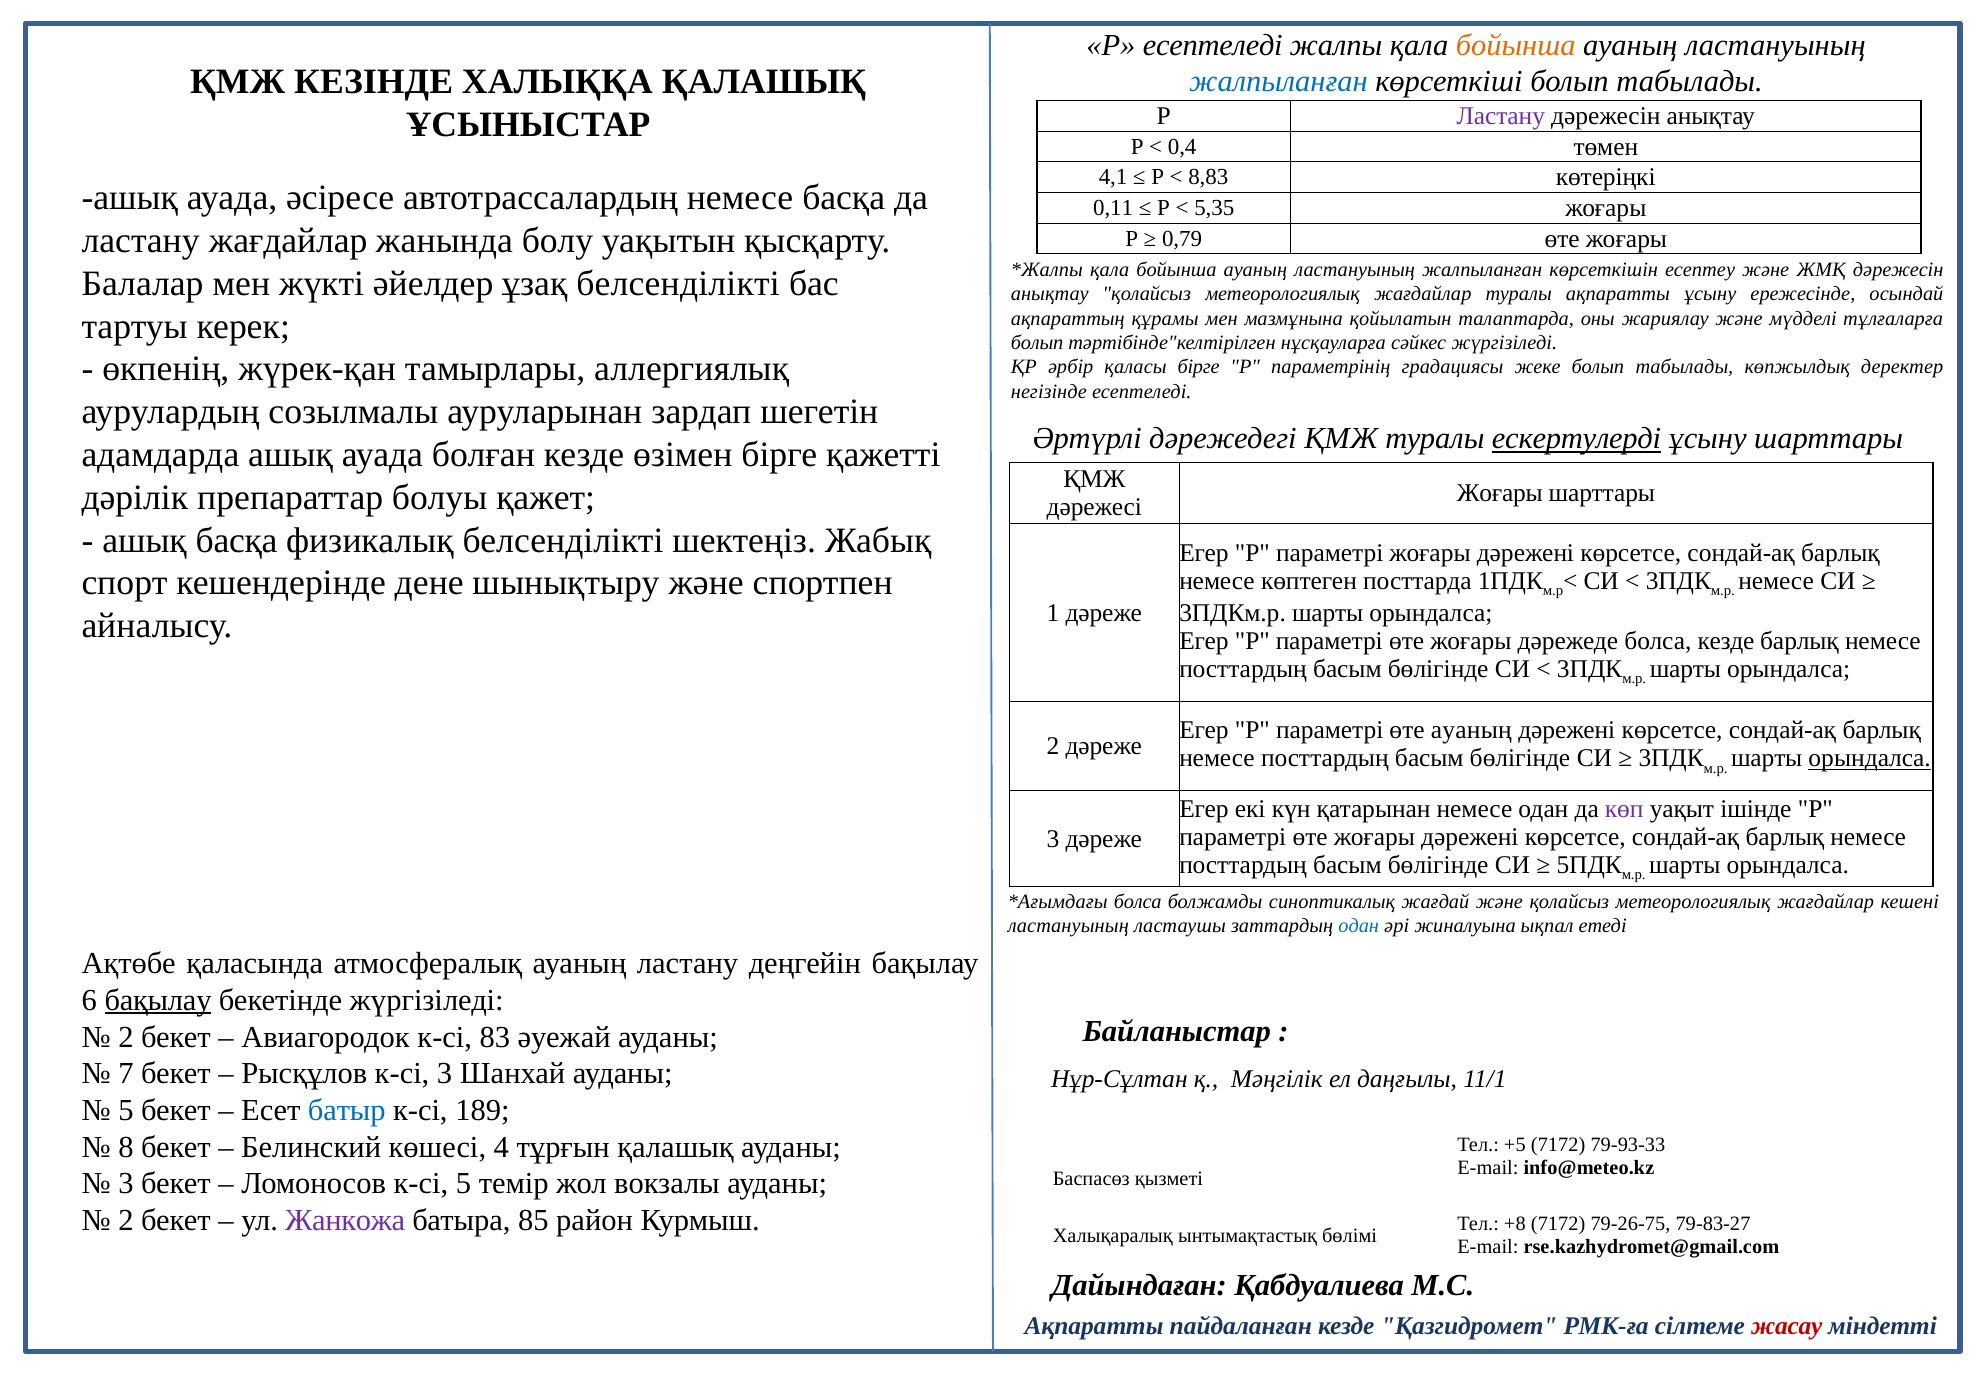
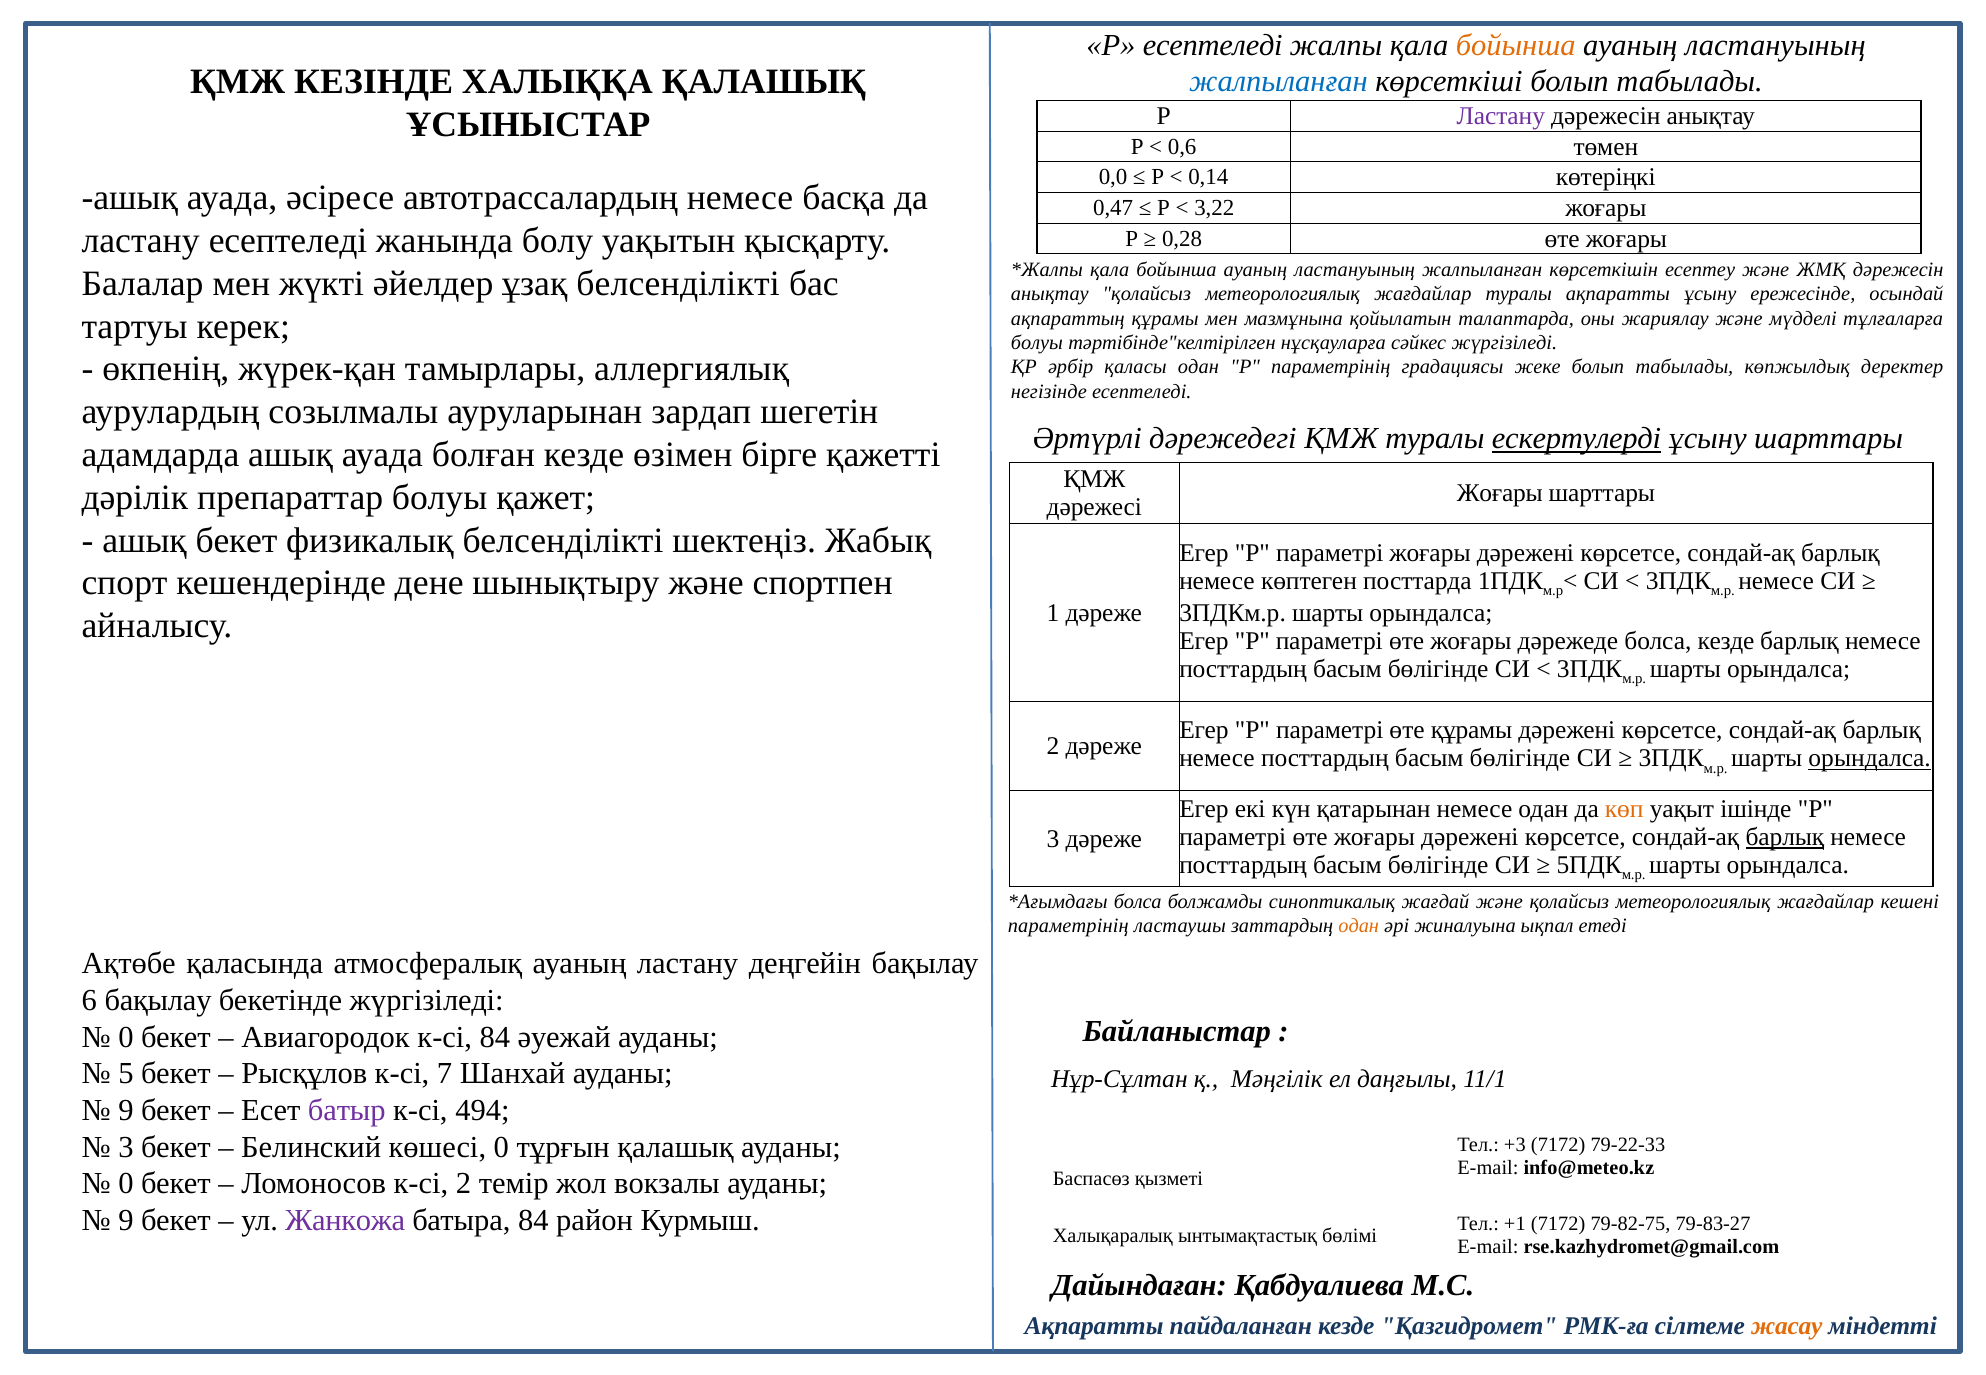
0,4: 0,4 -> 0,6
4,1: 4,1 -> 0,0
8,83: 8,83 -> 0,14
0,11: 0,11 -> 0,47
5,35: 5,35 -> 3,22
ластану жағдайлар: жағдайлар -> есептеледі
0,79: 0,79 -> 0,28
болып at (1037, 343): болып -> болуы
қаласы бірге: бірге -> одан
ашық басқа: басқа -> бекет
өте ауаның: ауаның -> құрамы
көп colour: purple -> orange
барлық at (1785, 837) underline: none -> present
ластануының at (1068, 926): ластануының -> параметрінің
одан at (1359, 926) colour: blue -> orange
бақылау at (158, 1000) underline: present -> none
2 at (126, 1037): 2 -> 0
к-сі 83: 83 -> 84
7: 7 -> 5
к-сі 3: 3 -> 7
5 at (126, 1110): 5 -> 9
батыр colour: blue -> purple
189: 189 -> 494
8 at (126, 1147): 8 -> 3
көшесі 4: 4 -> 0
+5: +5 -> +3
79-93-33: 79-93-33 -> 79-22-33
3 at (126, 1184): 3 -> 0
к-сі 5: 5 -> 2
2 at (126, 1220): 2 -> 9
батыра 85: 85 -> 84
+8: +8 -> +1
79-26-75: 79-26-75 -> 79-82-75
жасау colour: red -> orange
